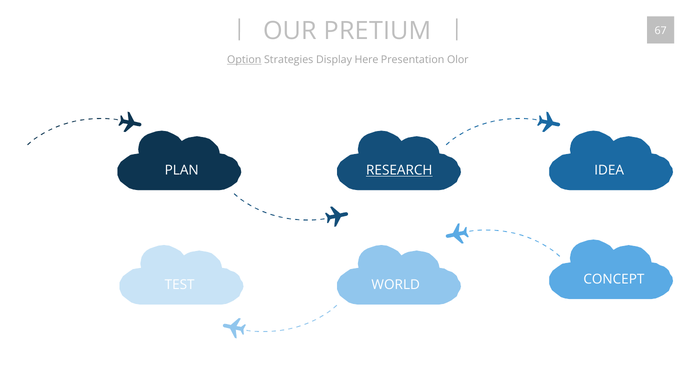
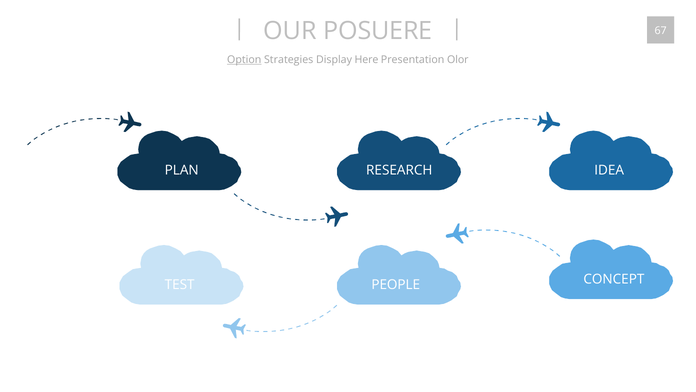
PRETIUM: PRETIUM -> POSUERE
RESEARCH underline: present -> none
WORLD: WORLD -> PEOPLE
